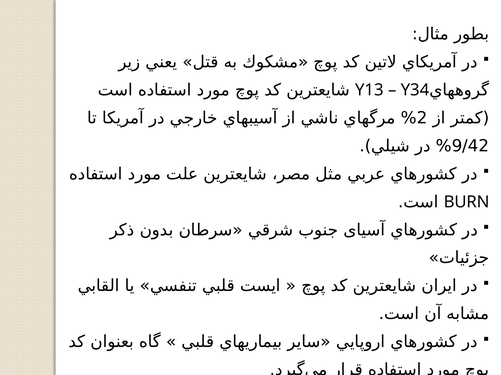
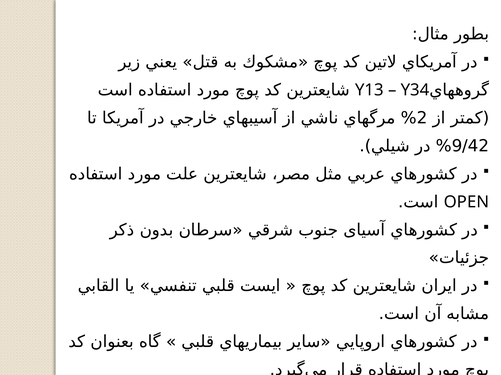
BURN: BURN -> OPEN
